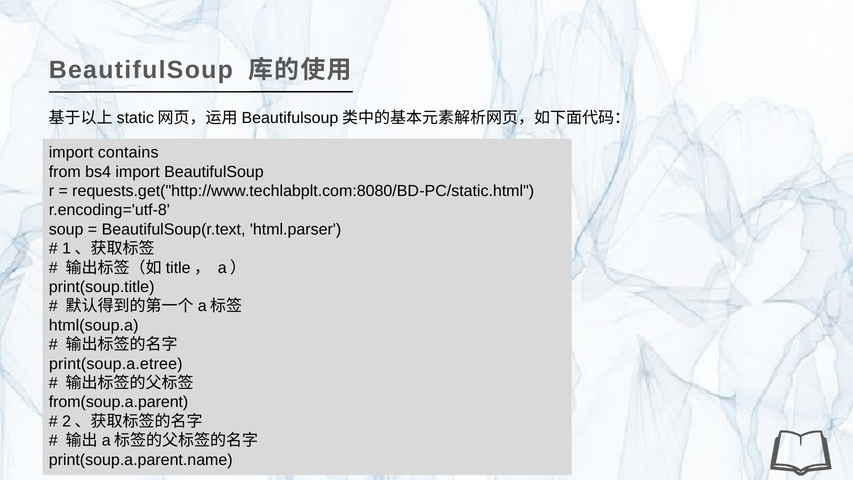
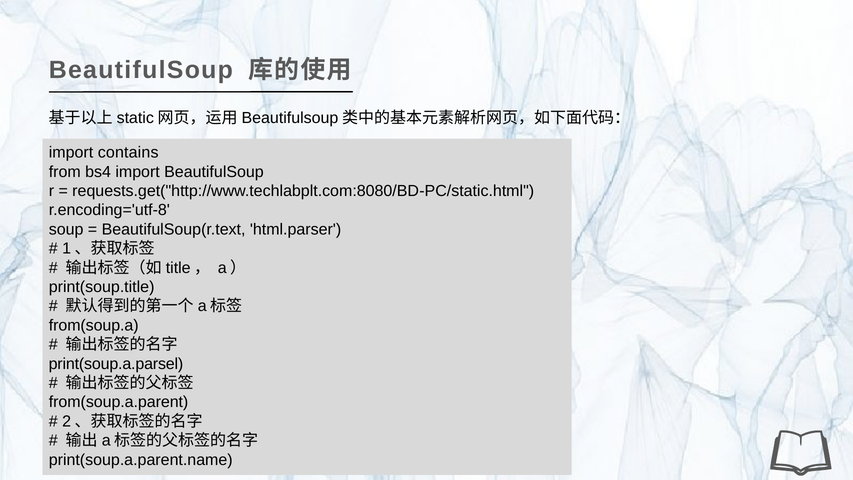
html(soup.a: html(soup.a -> from(soup.a
print(soup.a.etree: print(soup.a.etree -> print(soup.a.parsel
